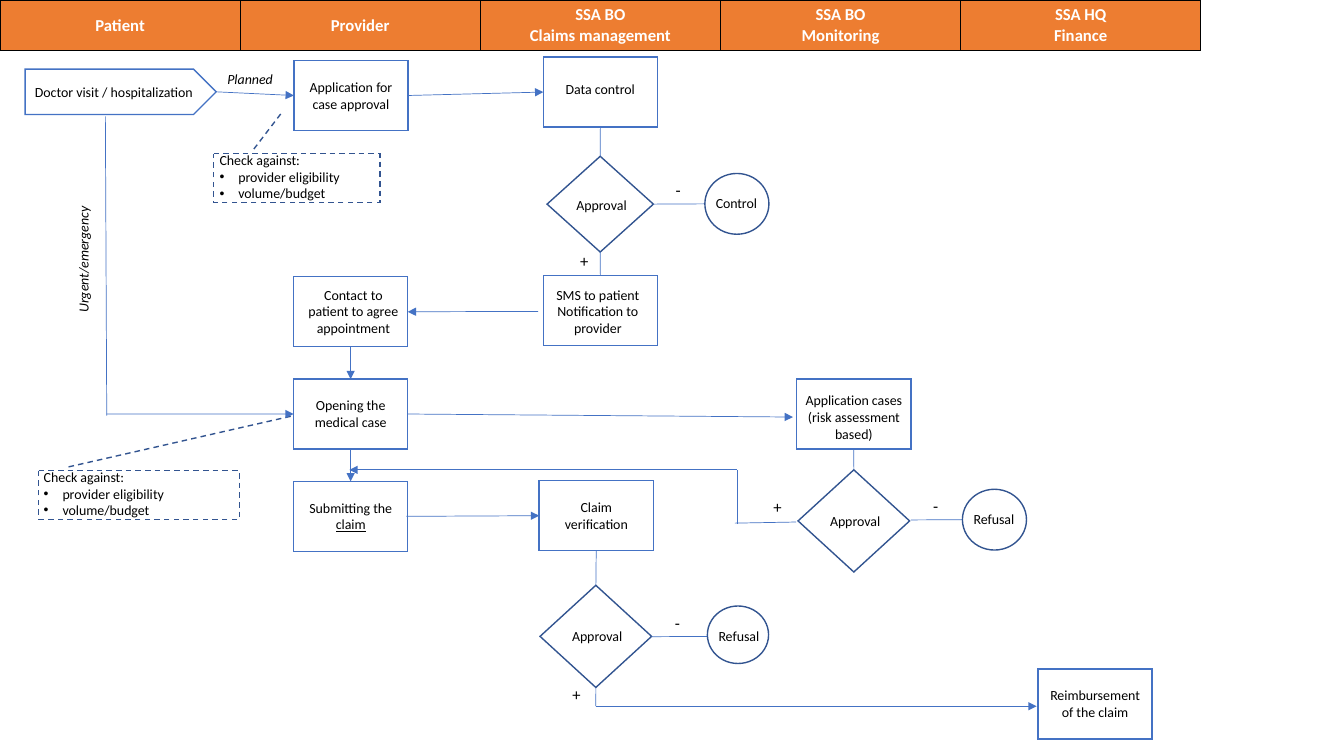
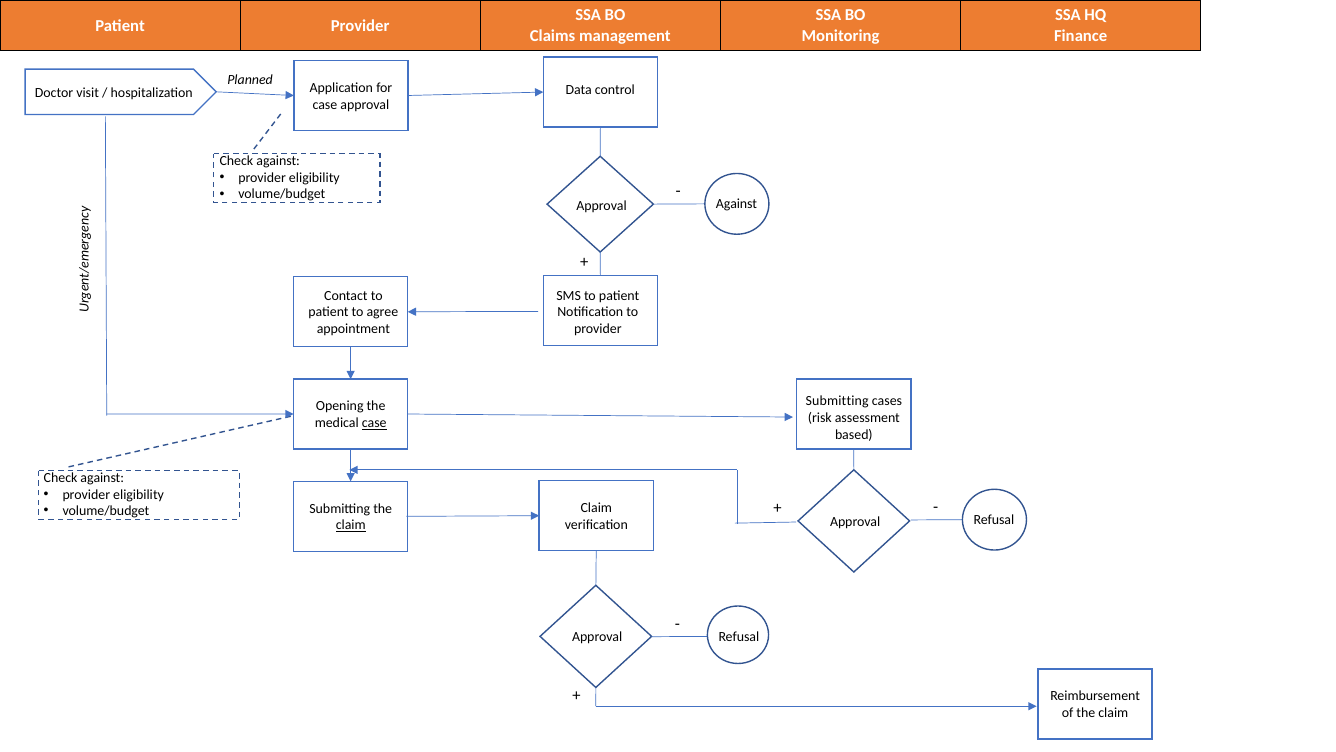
Control at (736, 204): Control -> Against
Application at (837, 401): Application -> Submitting
case at (374, 423) underline: none -> present
